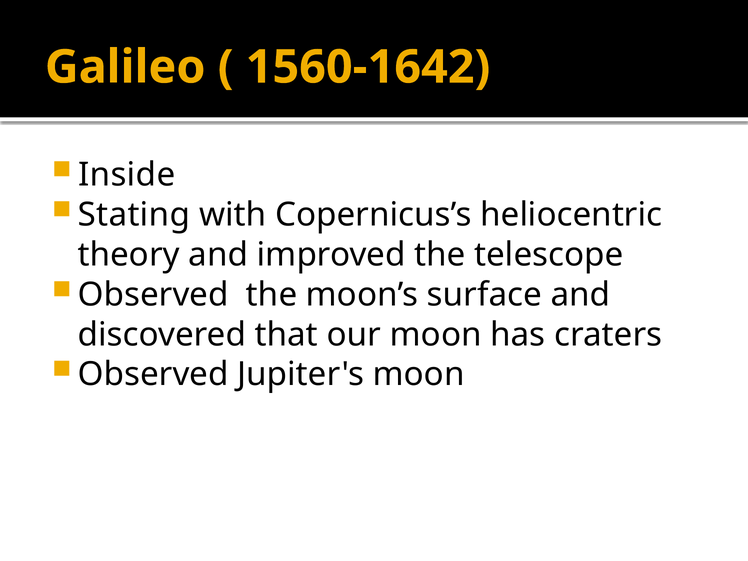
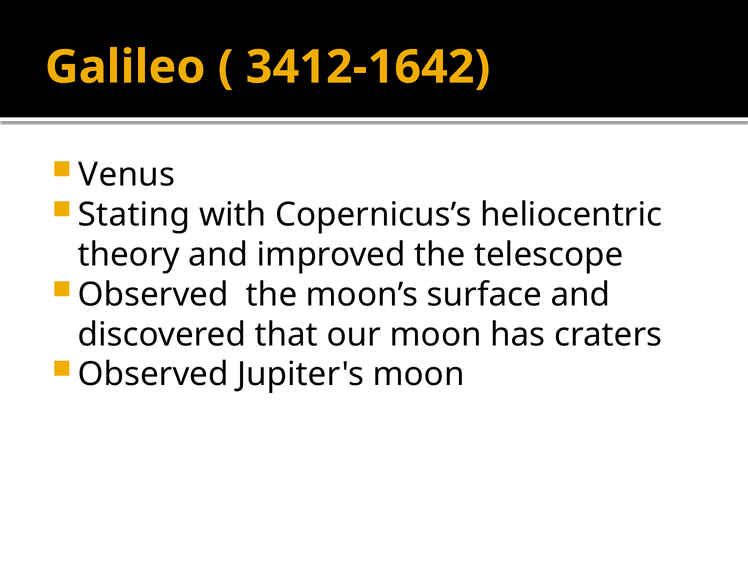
1560-1642: 1560-1642 -> 3412-1642
Inside: Inside -> Venus
